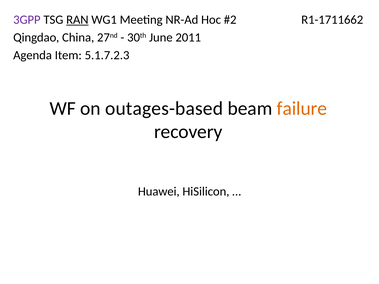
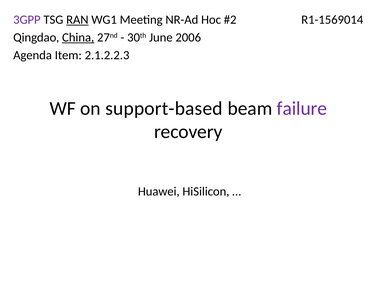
R1-1711662: R1-1711662 -> R1-1569014
China underline: none -> present
2011: 2011 -> 2006
5.1.7.2.3: 5.1.7.2.3 -> 2.1.2.2.3
outages-based: outages-based -> support-based
failure colour: orange -> purple
